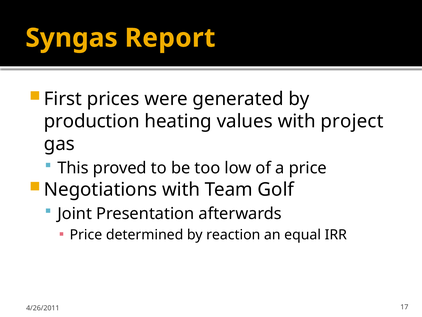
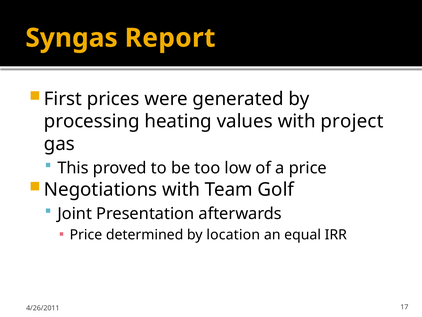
production: production -> processing
reaction: reaction -> location
